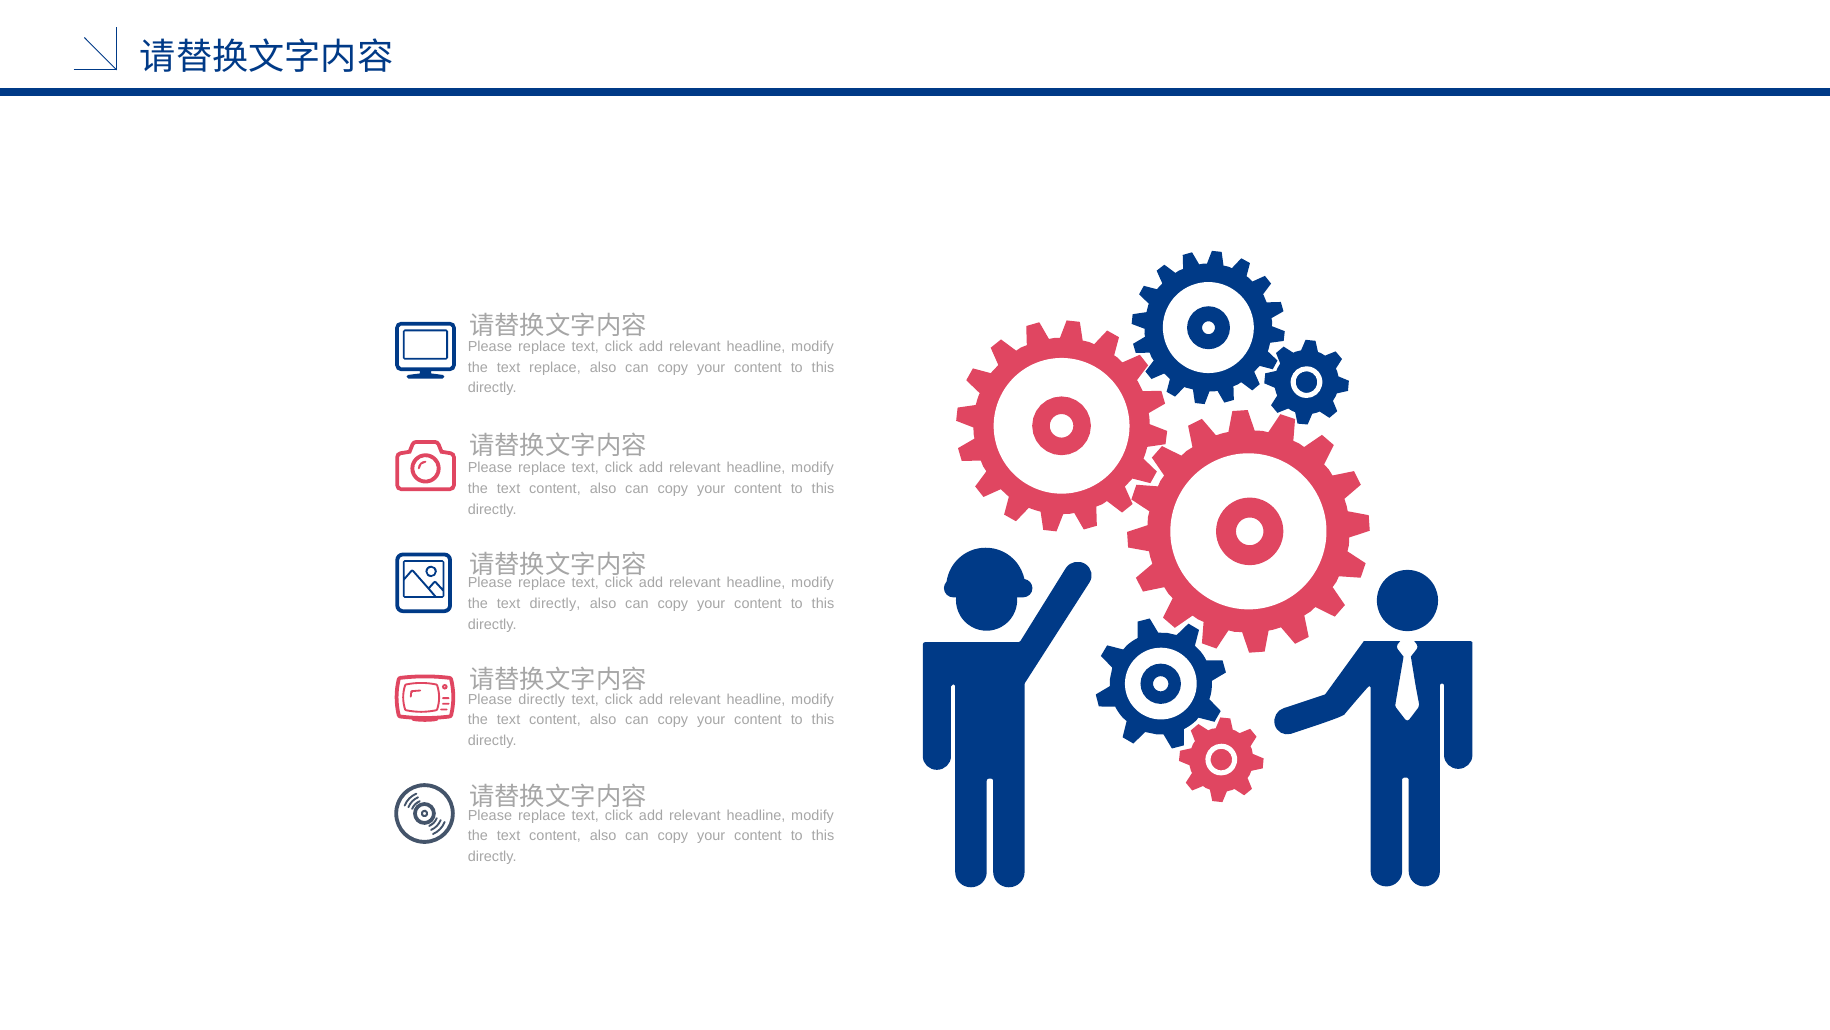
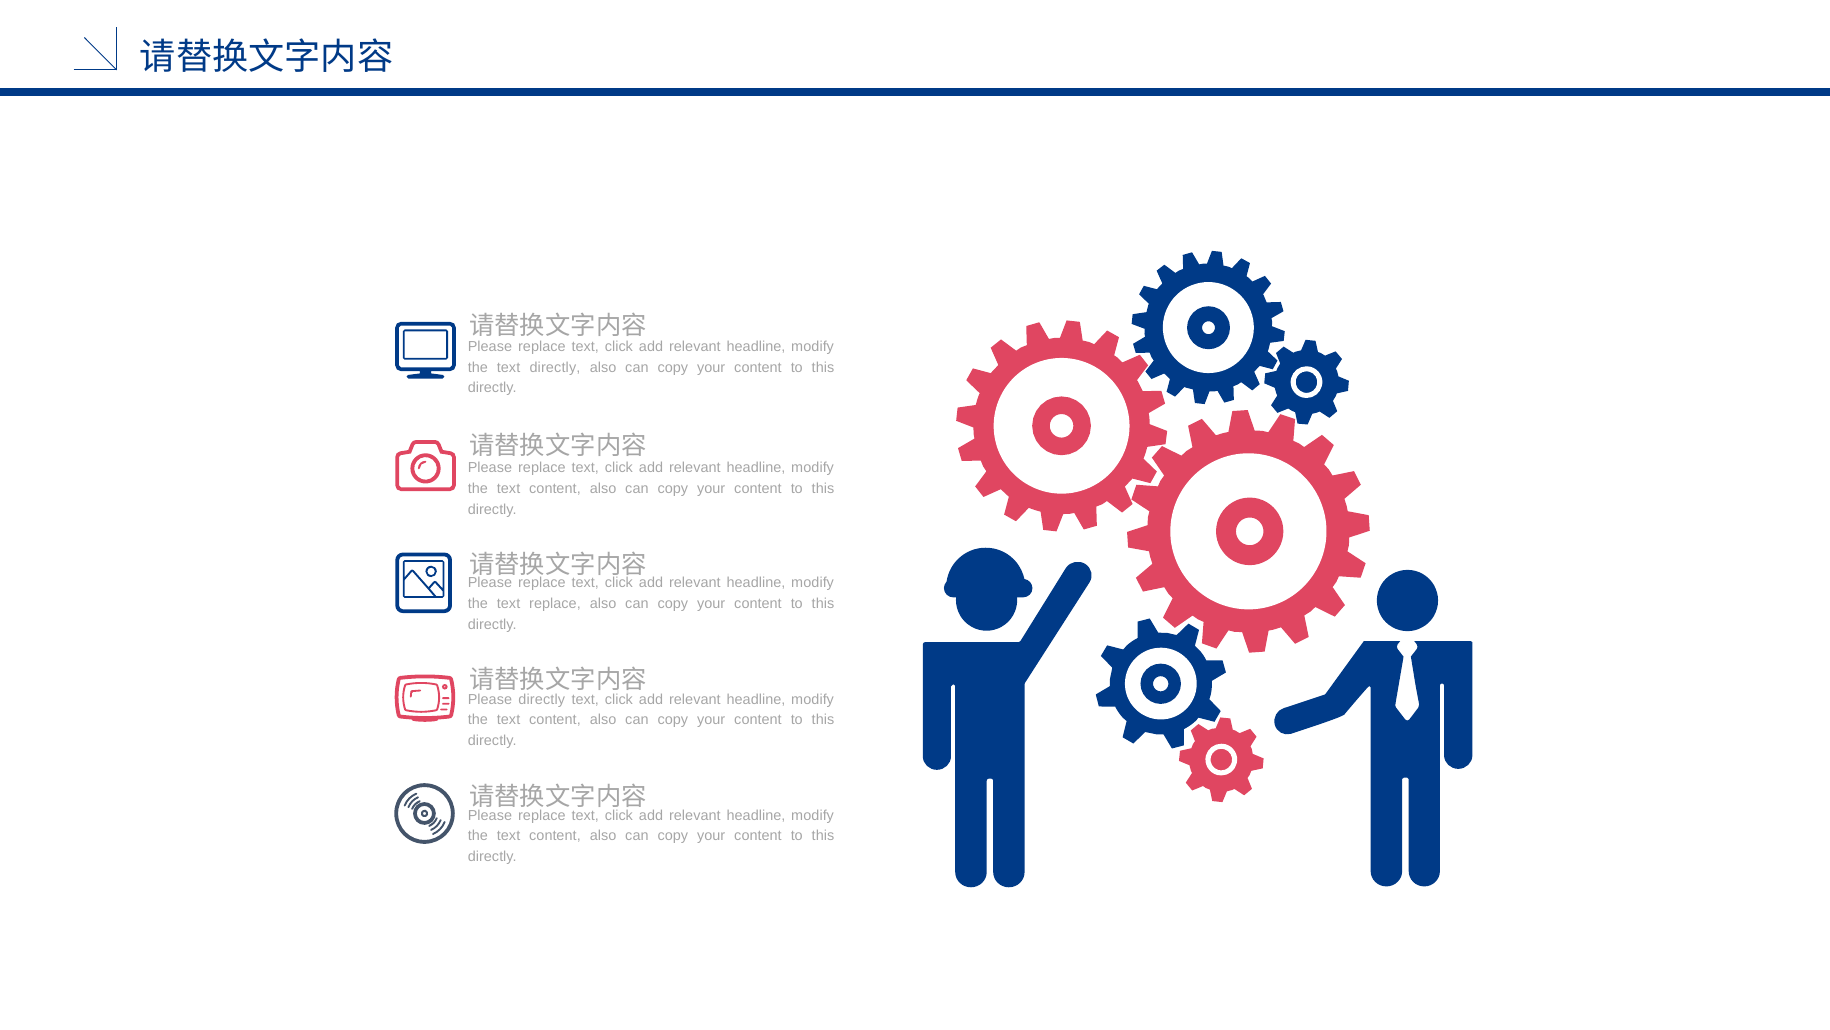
text replace: replace -> directly
text directly: directly -> replace
